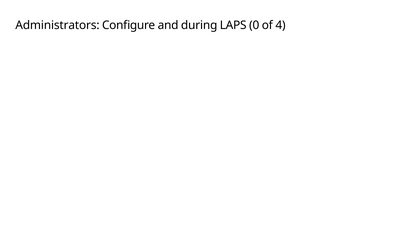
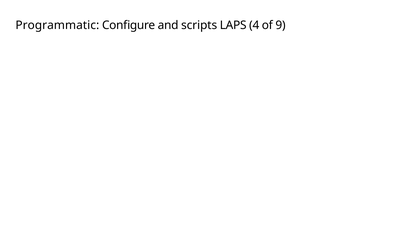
Administrators: Administrators -> Programmatic
during: during -> scripts
0: 0 -> 4
4: 4 -> 9
